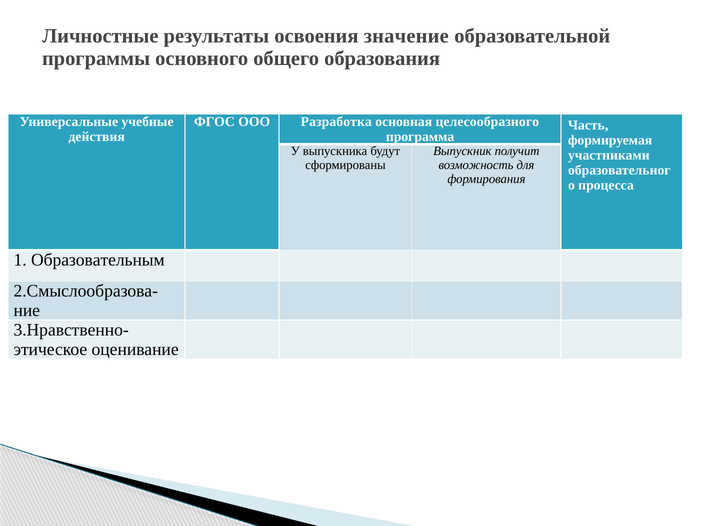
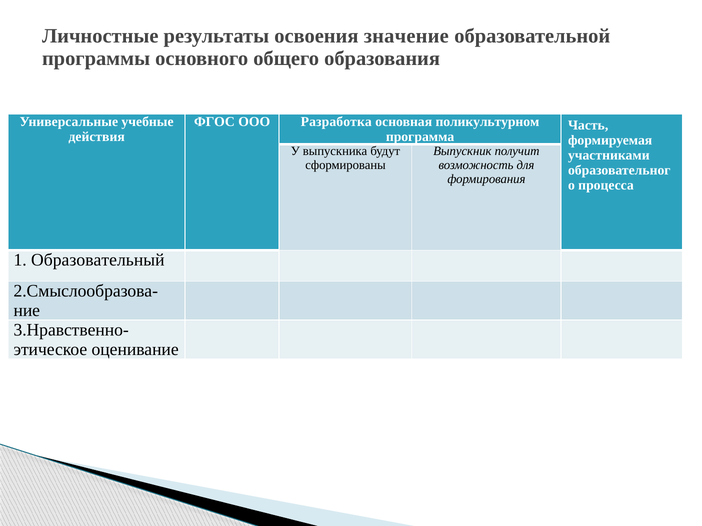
целесообразного: целесообразного -> поликультурном
Образовательным: Образовательным -> Образовательный
